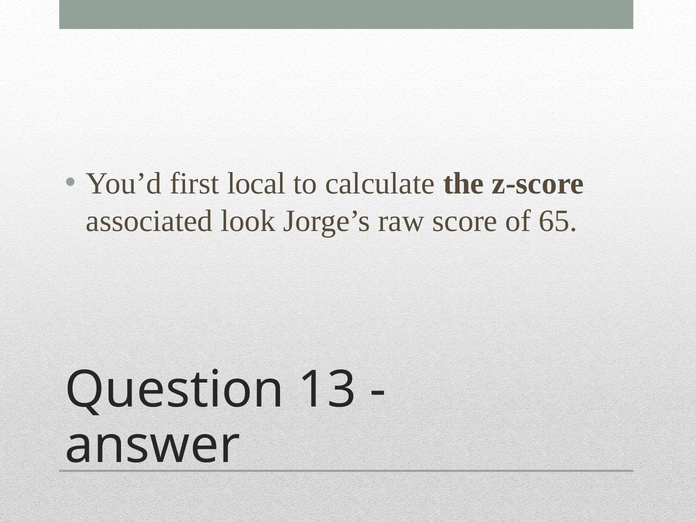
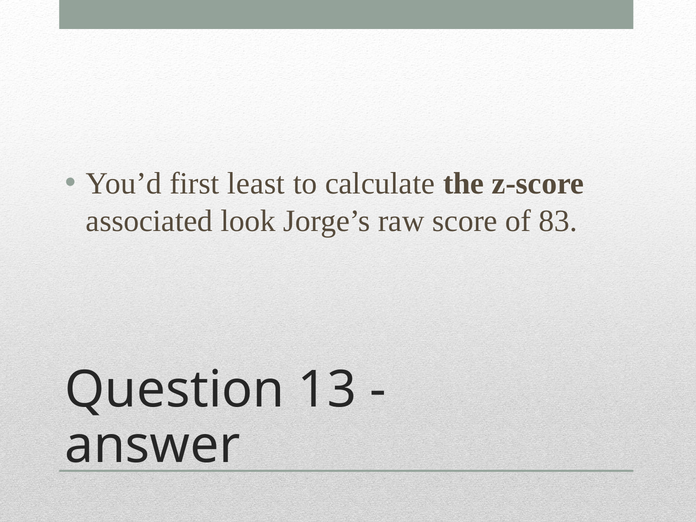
local: local -> least
65: 65 -> 83
